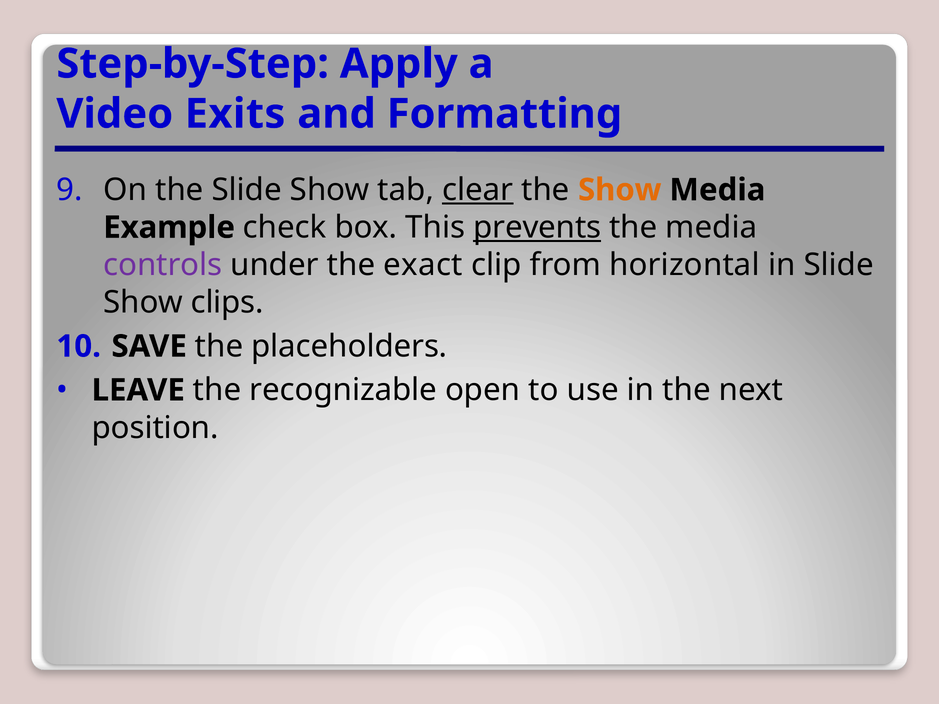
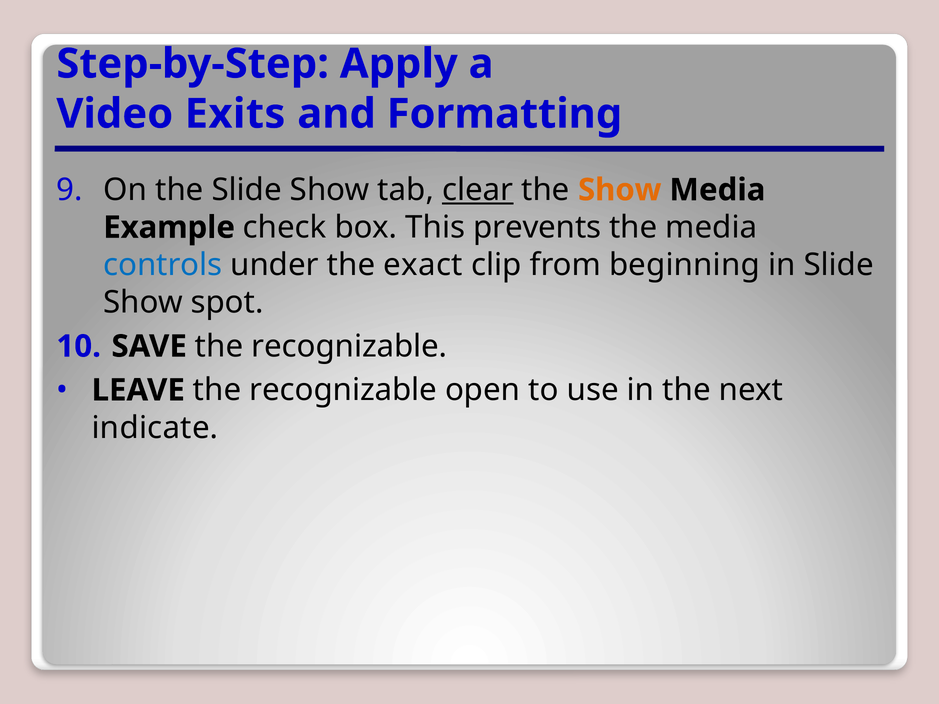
prevents underline: present -> none
controls colour: purple -> blue
horizontal: horizontal -> beginning
clips: clips -> spot
SAVE the placeholders: placeholders -> recognizable
position: position -> indicate
